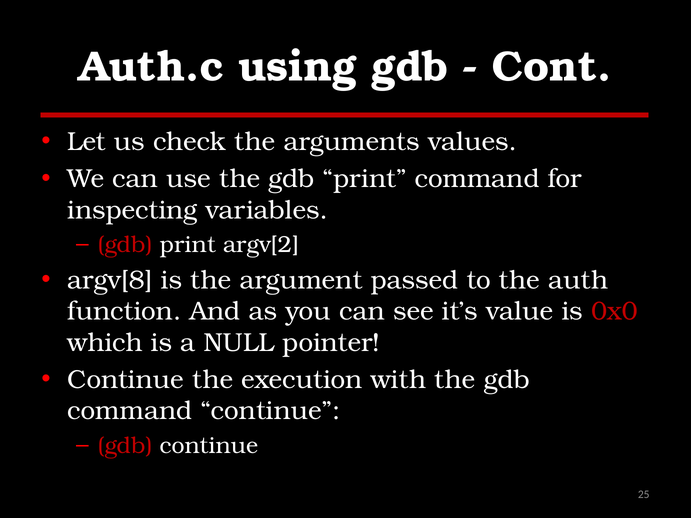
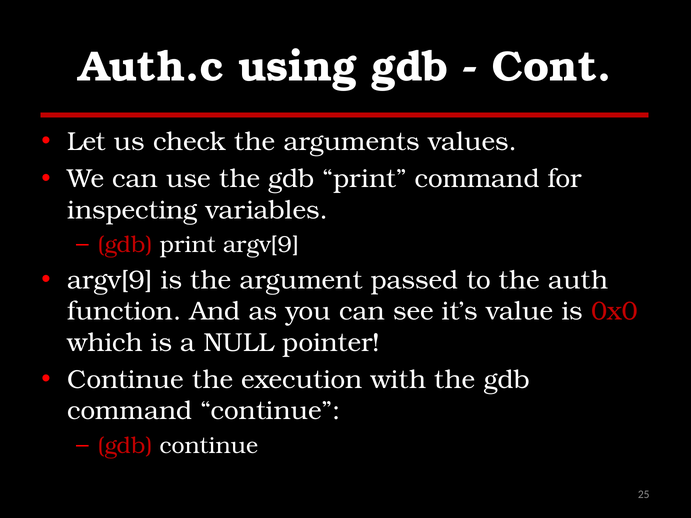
print argv[2: argv[2 -> argv[9
argv[8 at (110, 280): argv[8 -> argv[9
